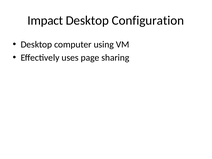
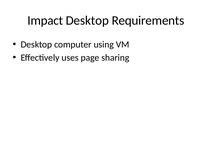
Configuration: Configuration -> Requirements
